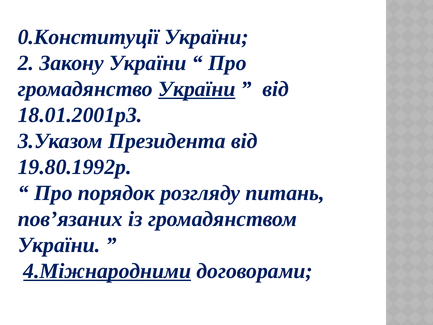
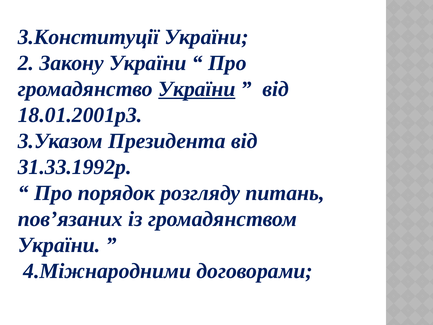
0.Конституції: 0.Конституції -> 3.Конституції
19.80.1992р: 19.80.1992р -> 31.33.1992р
4.Міжнародними underline: present -> none
